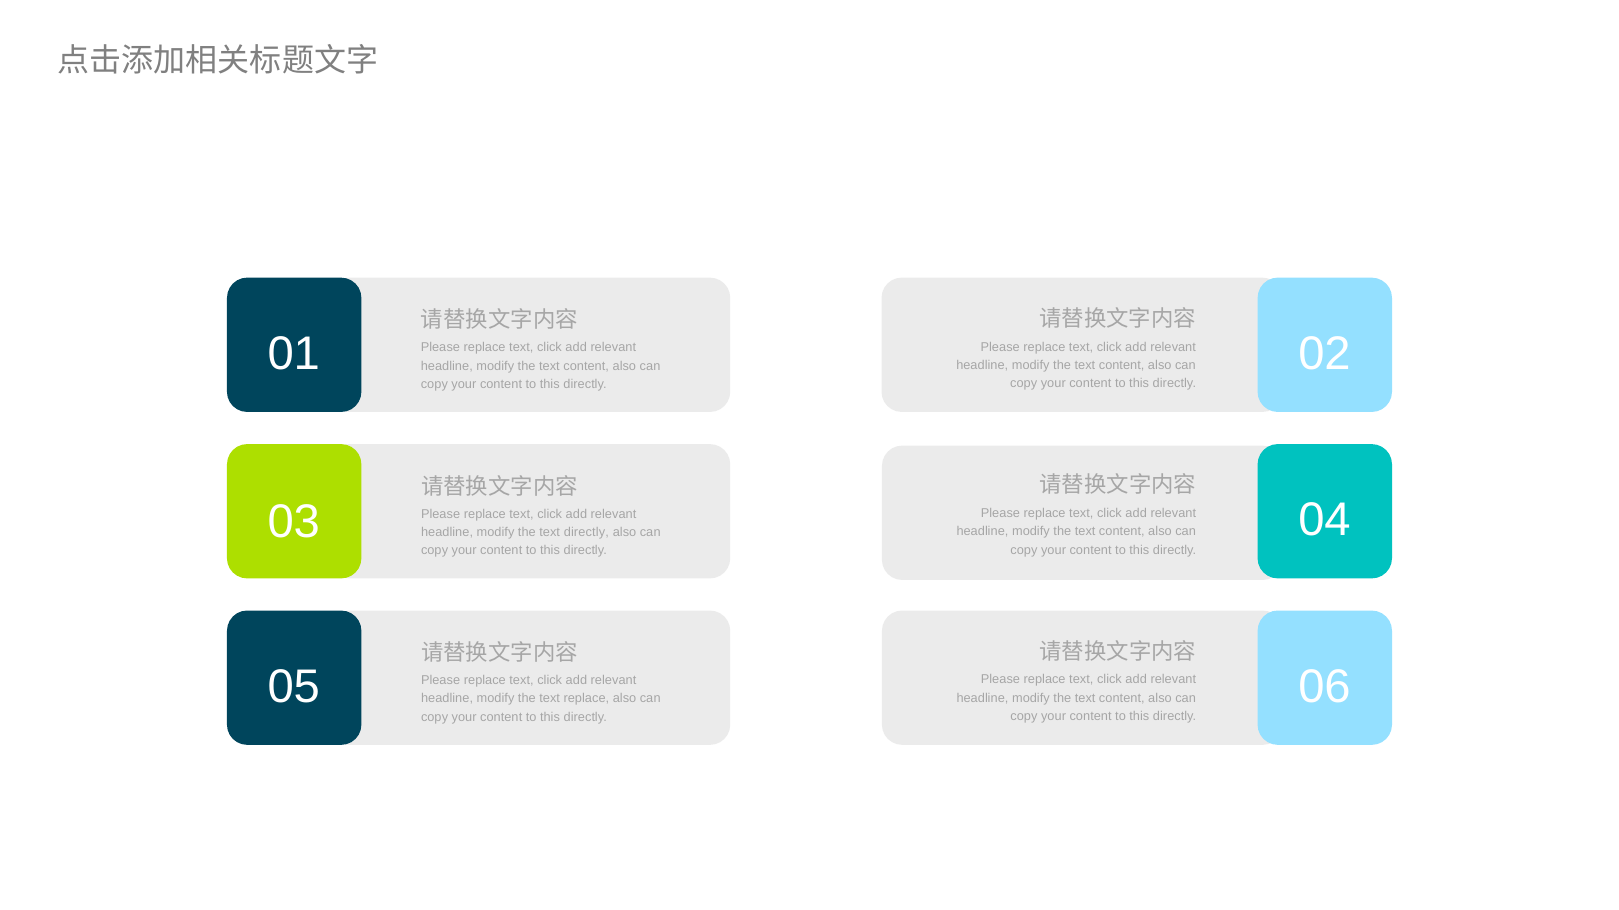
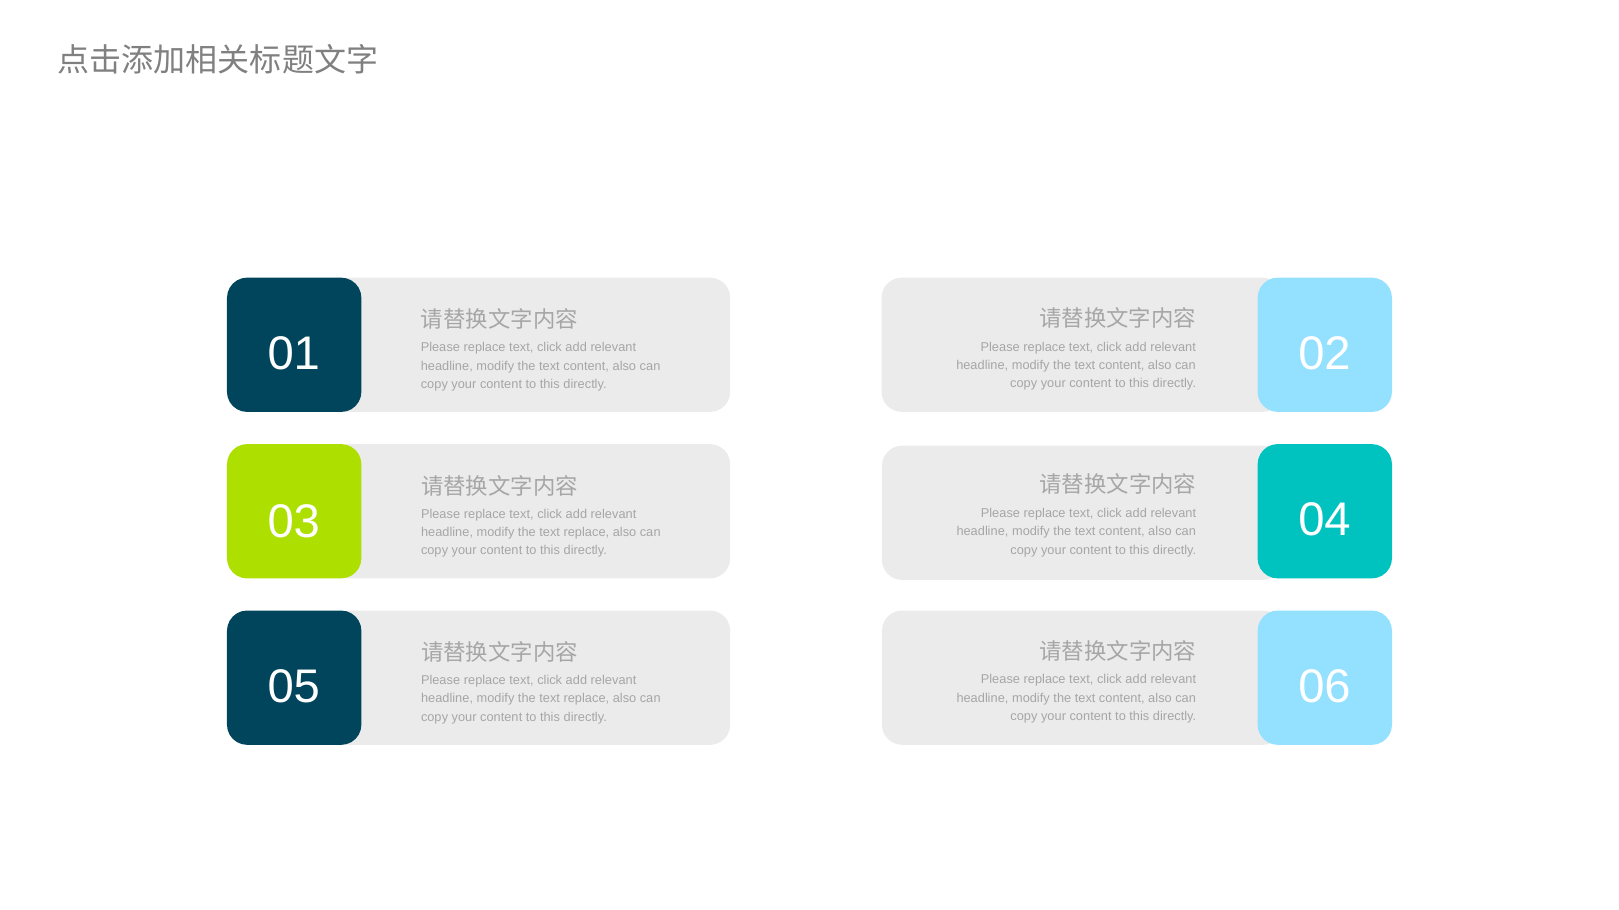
directly at (586, 533): directly -> replace
